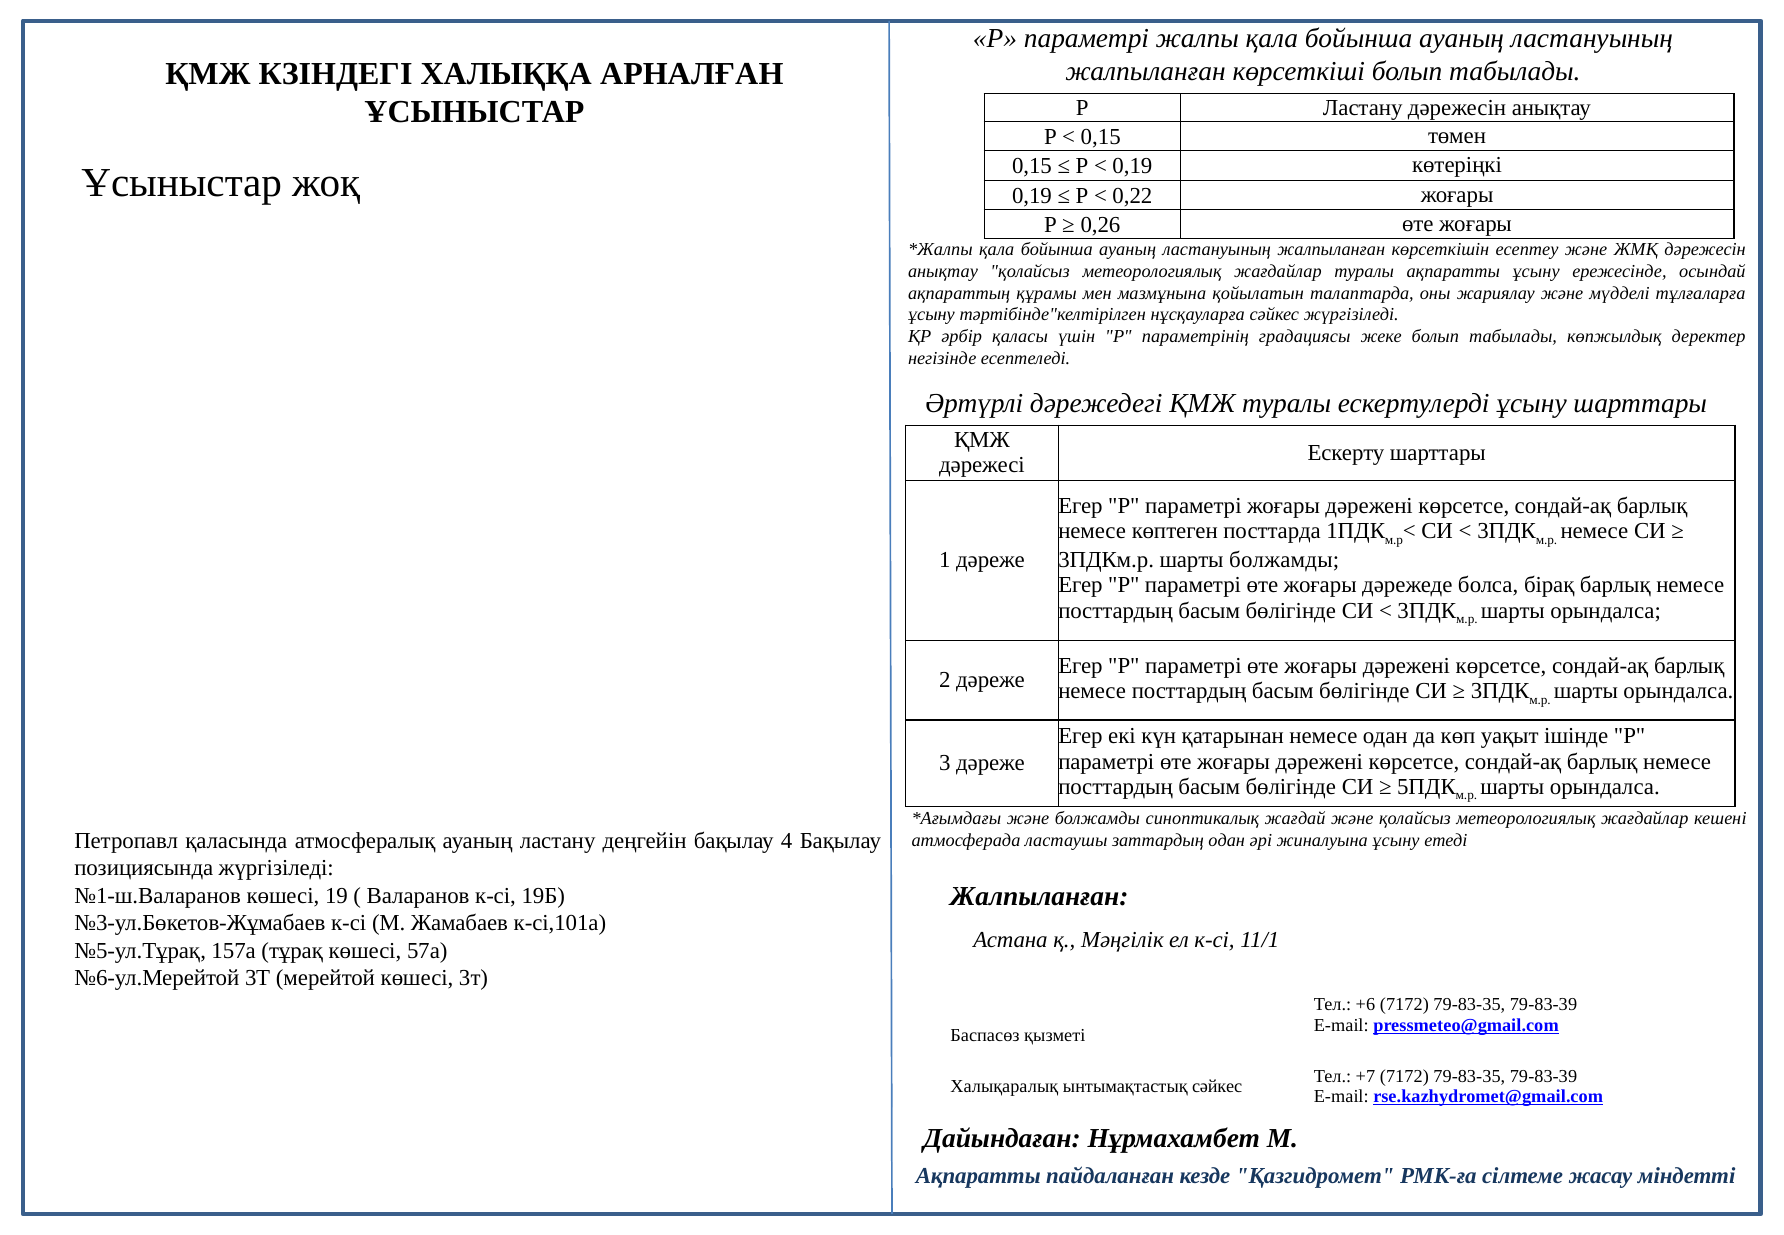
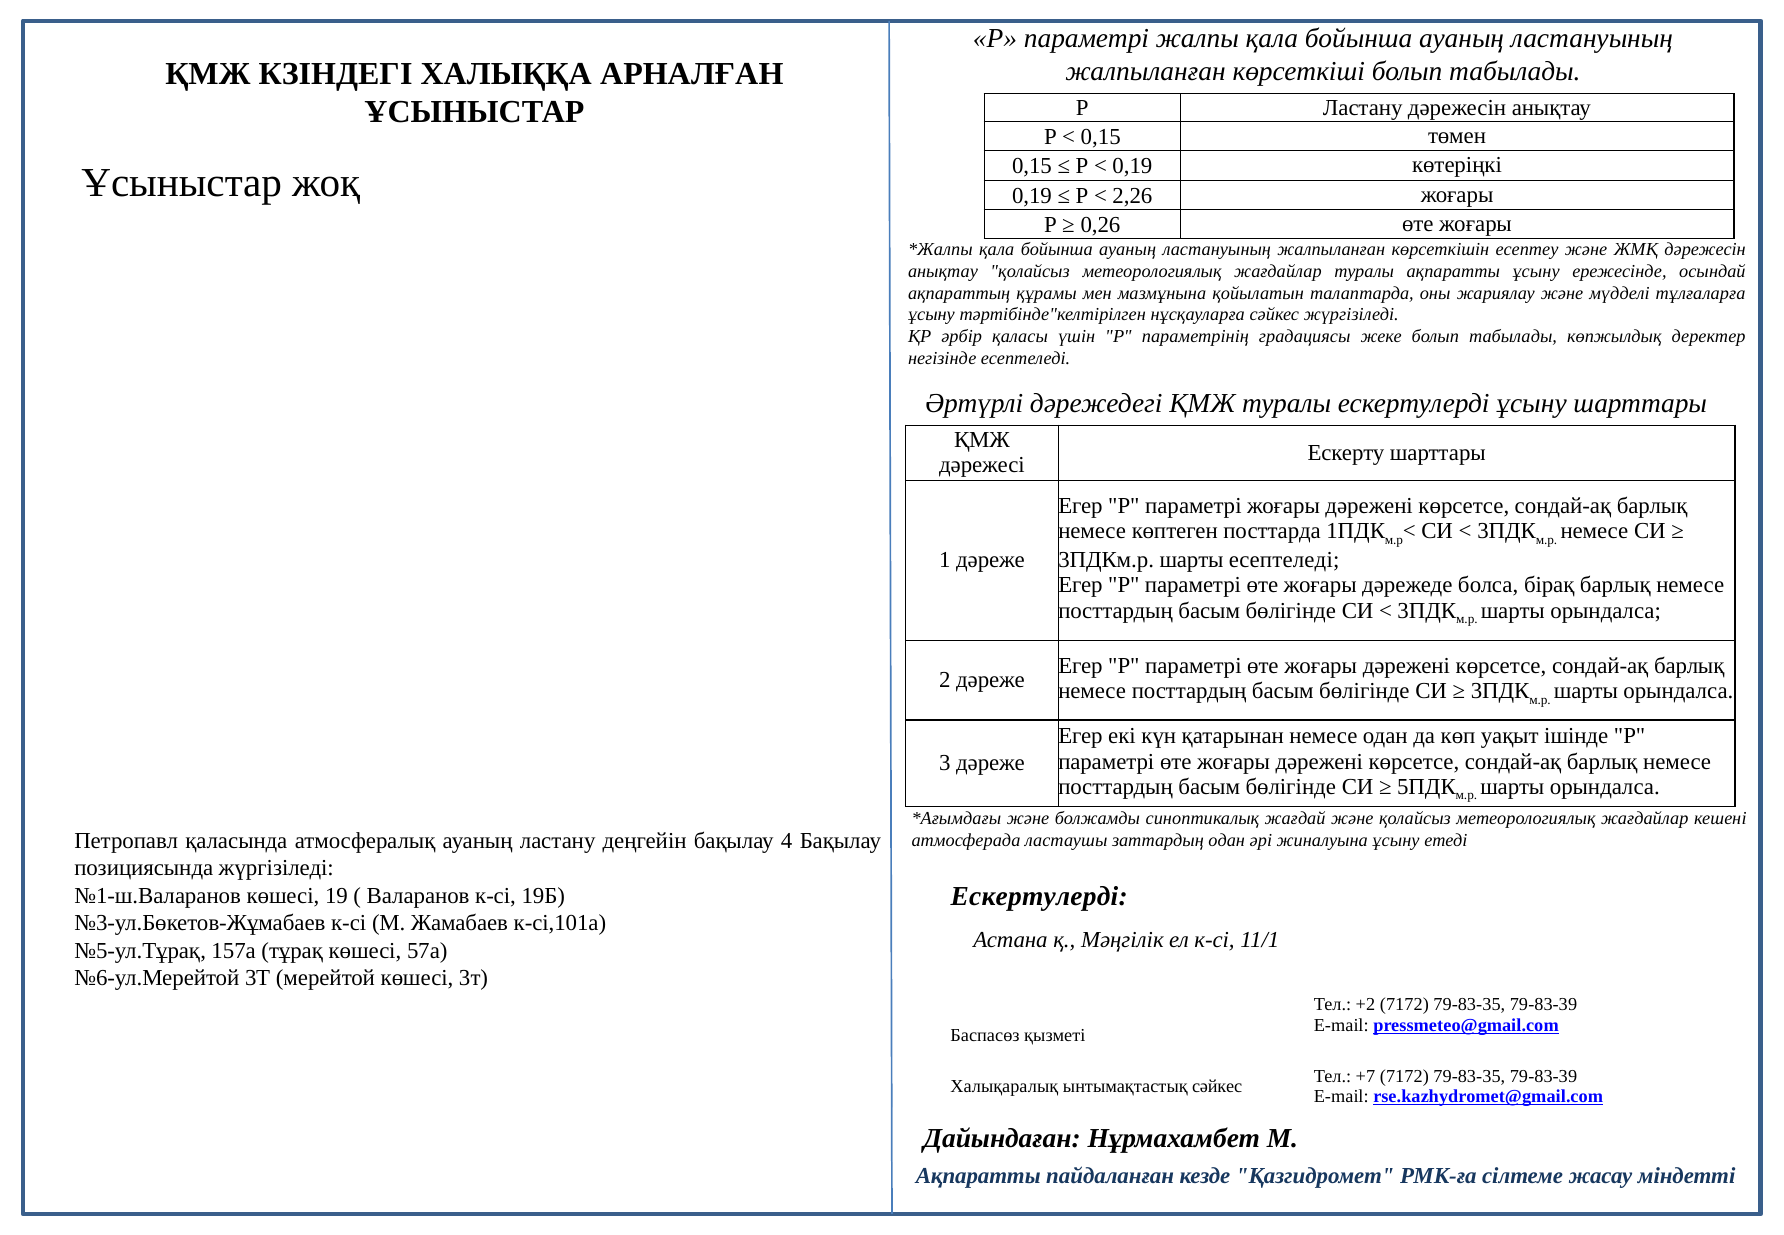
0,22: 0,22 -> 2,26
шарты болжамды: болжамды -> есептеледі
Жалпыланған at (1039, 897): Жалпыланған -> Ескертулерді
+6: +6 -> +2
